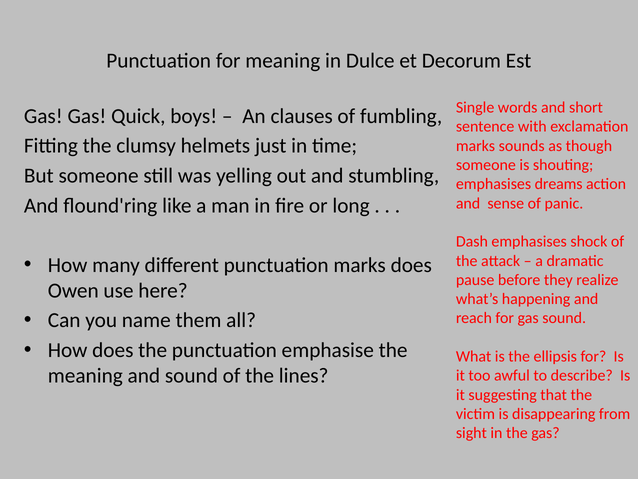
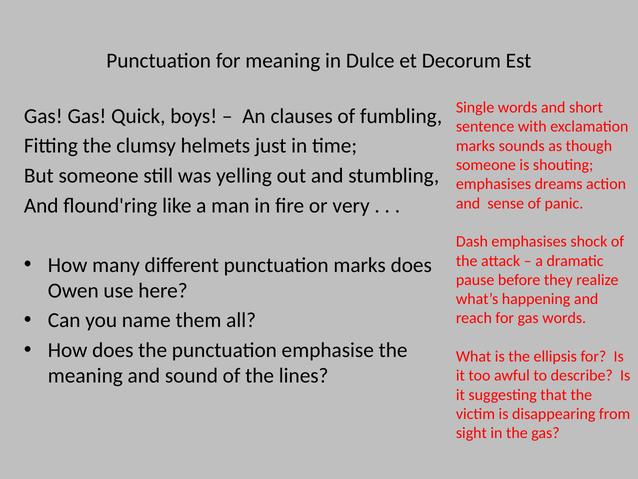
long: long -> very
gas sound: sound -> words
